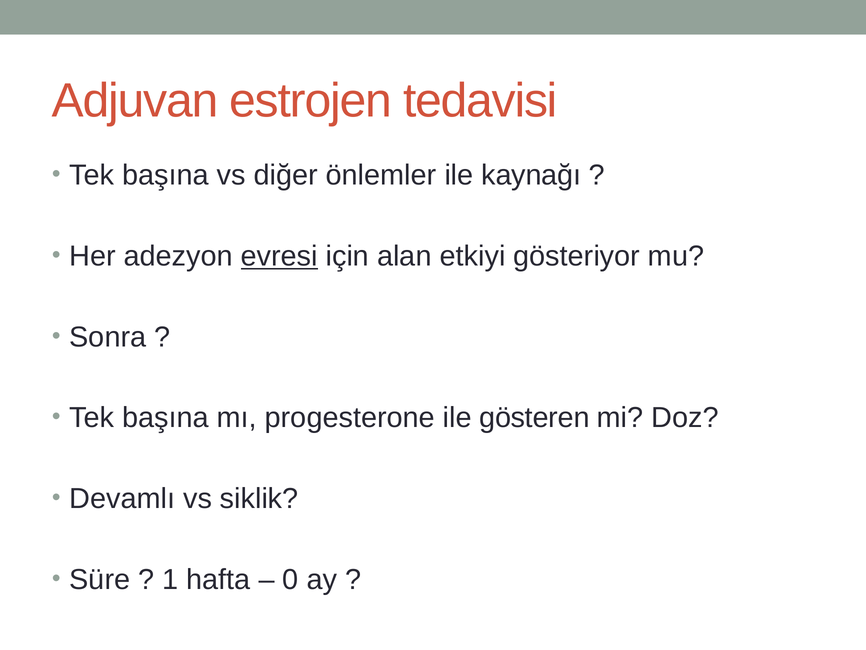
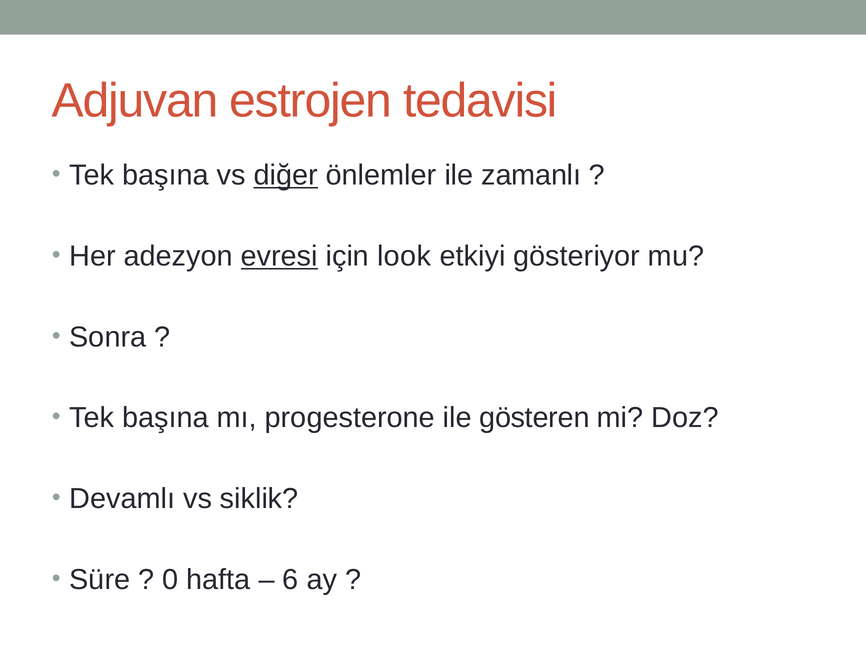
diğer underline: none -> present
kaynağı: kaynağı -> zamanlı
alan: alan -> look
1: 1 -> 0
0: 0 -> 6
